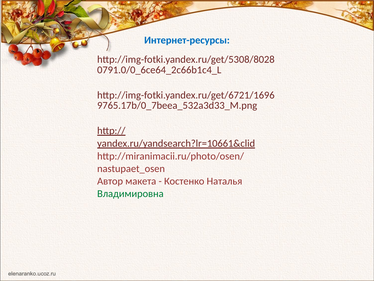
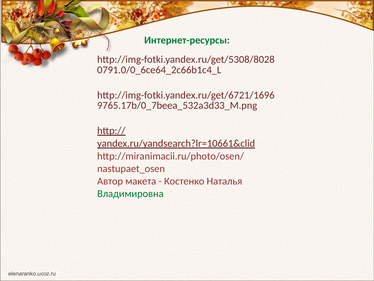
Интернет-ресурсы colour: blue -> green
